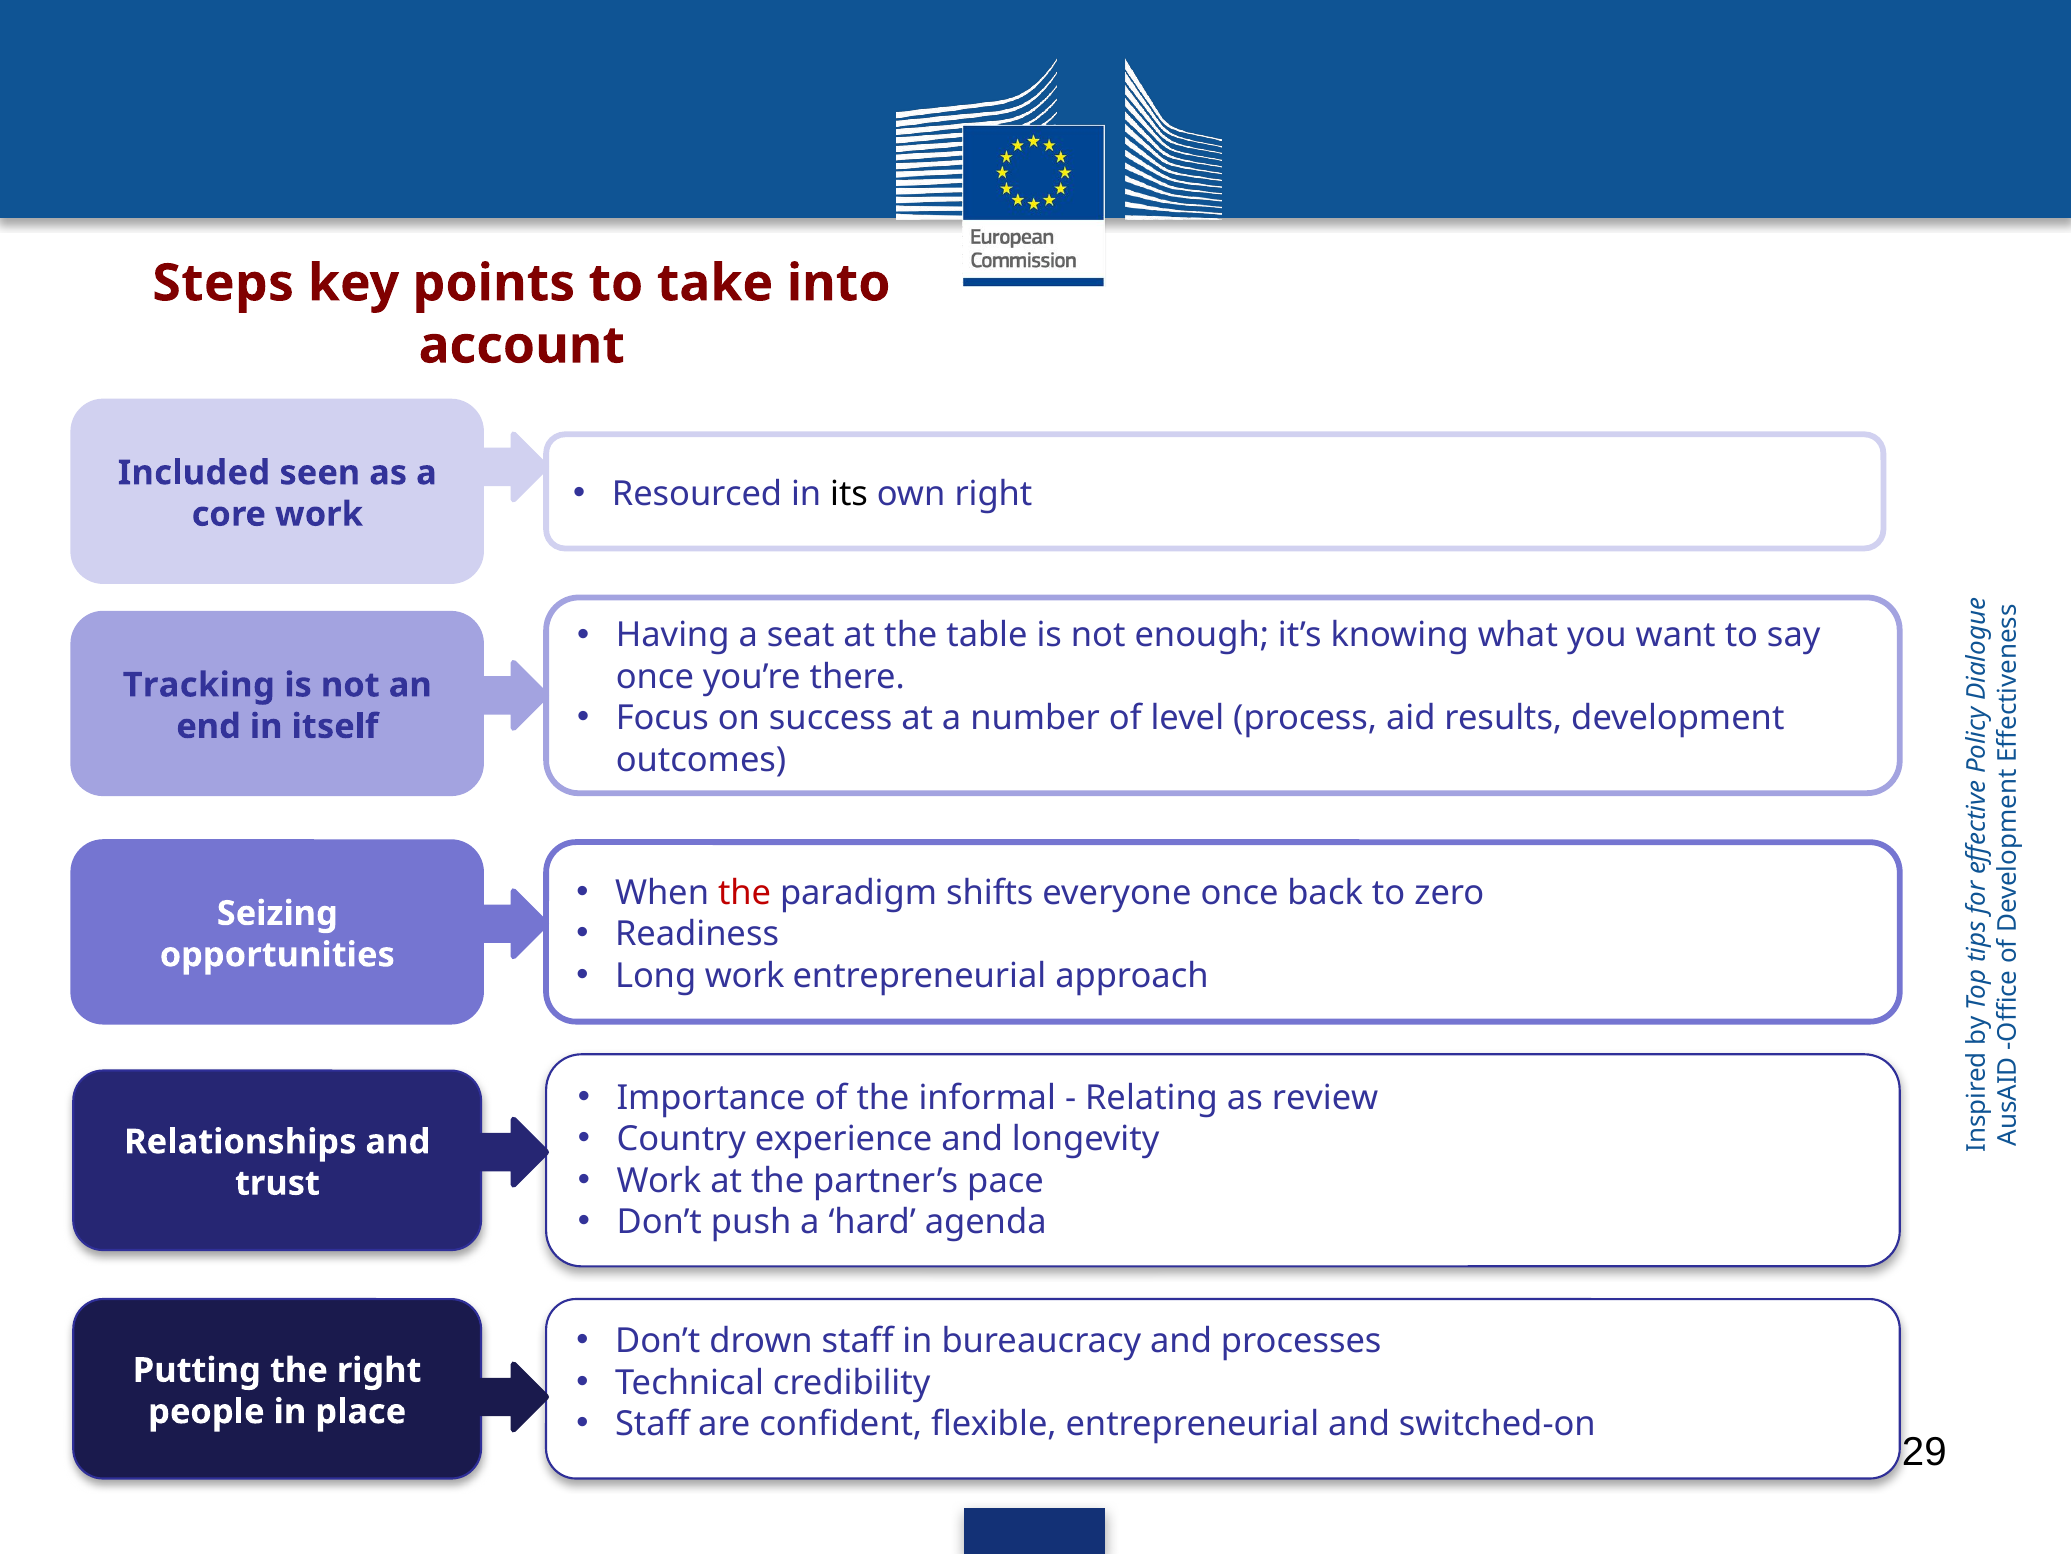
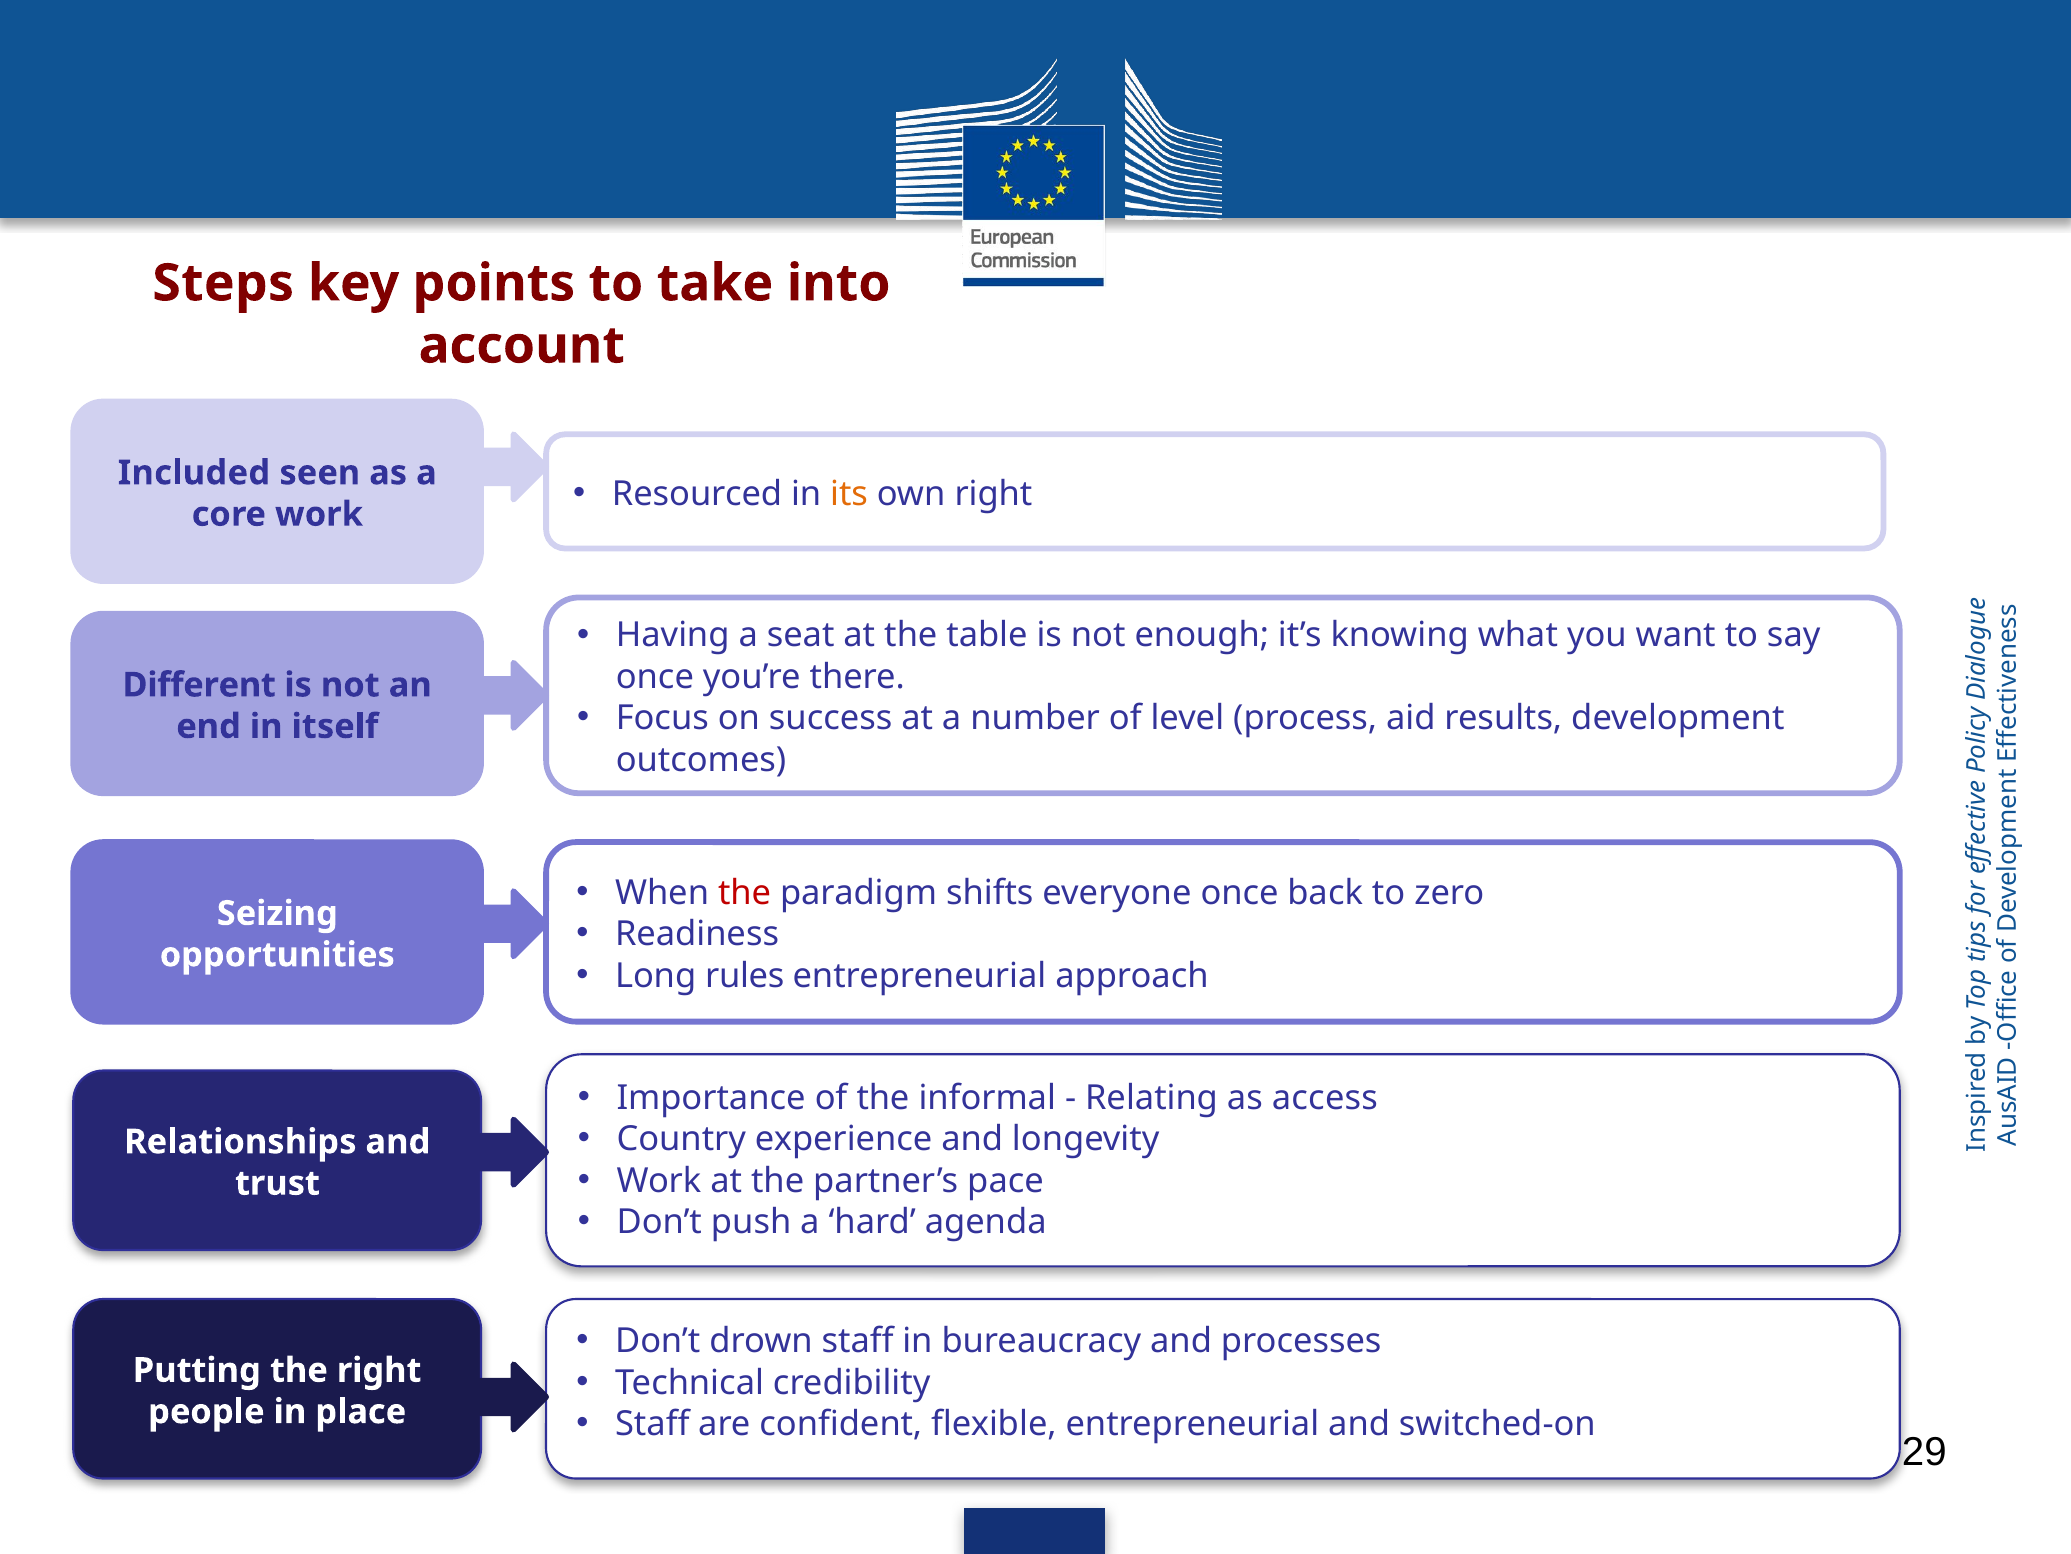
its colour: black -> orange
Tracking: Tracking -> Different
Long work: work -> rules
review: review -> access
